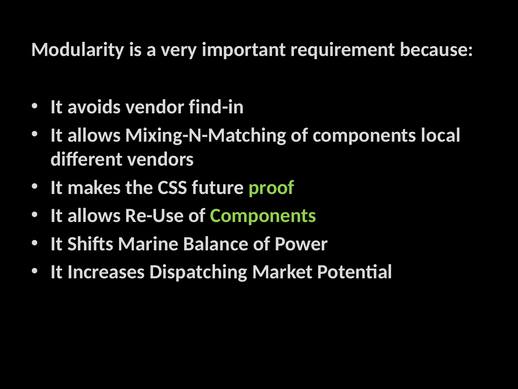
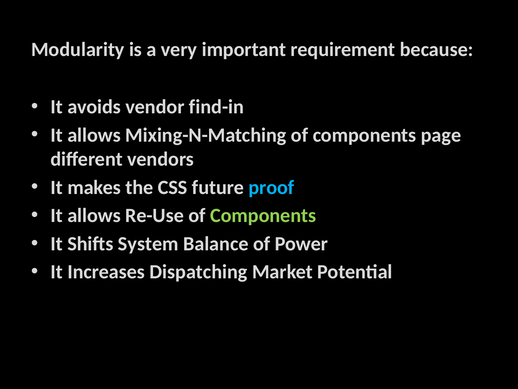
local: local -> page
proof colour: light green -> light blue
Marine: Marine -> System
